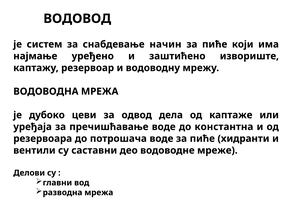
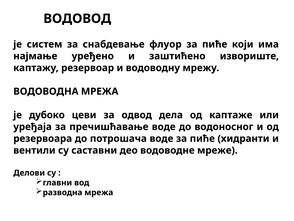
начин: начин -> флуор
константна: константна -> водоносног
